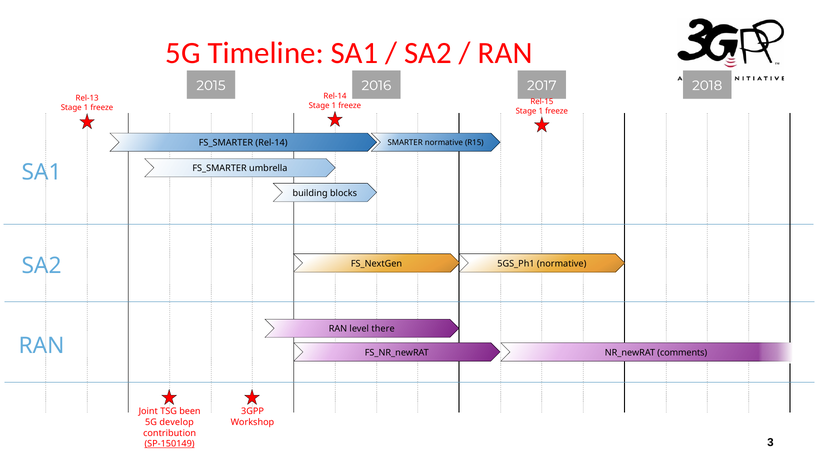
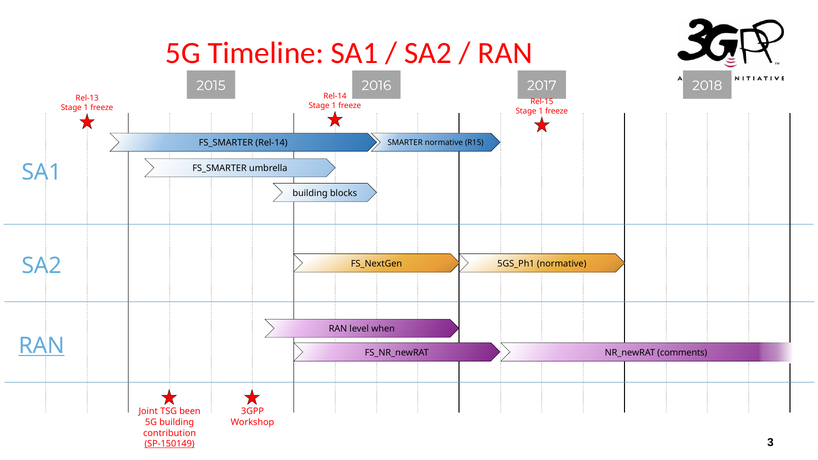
there: there -> when
RAN at (42, 346) underline: none -> present
5G develop: develop -> building
